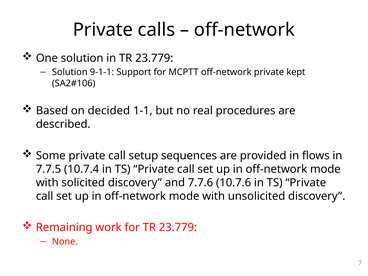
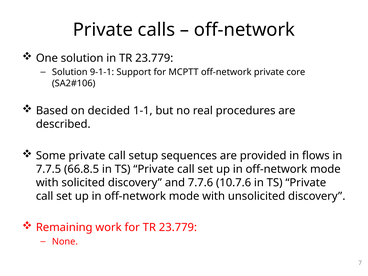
kept: kept -> core
10.7.4: 10.7.4 -> 66.8.5
